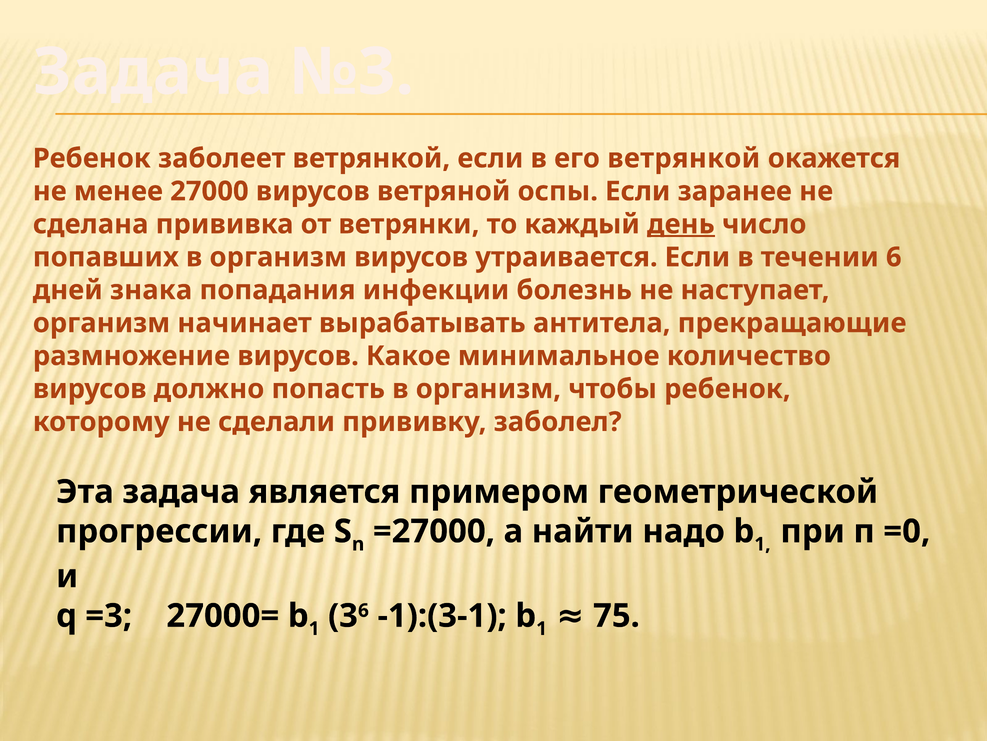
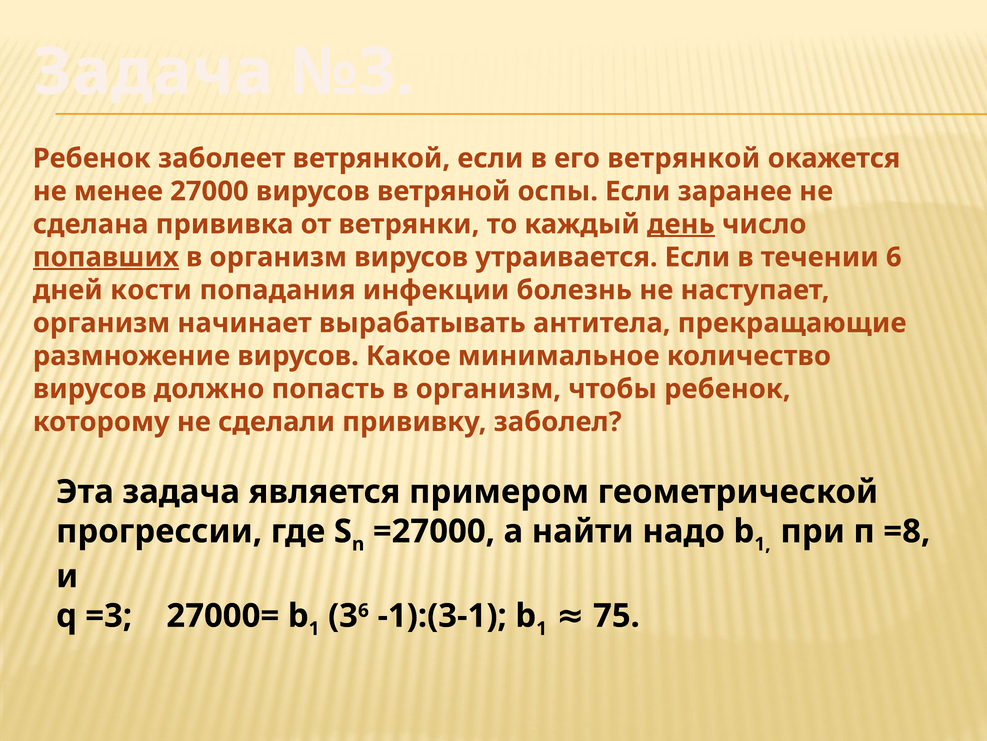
попавших underline: none -> present
знака: знака -> кости
=0: =0 -> =8
